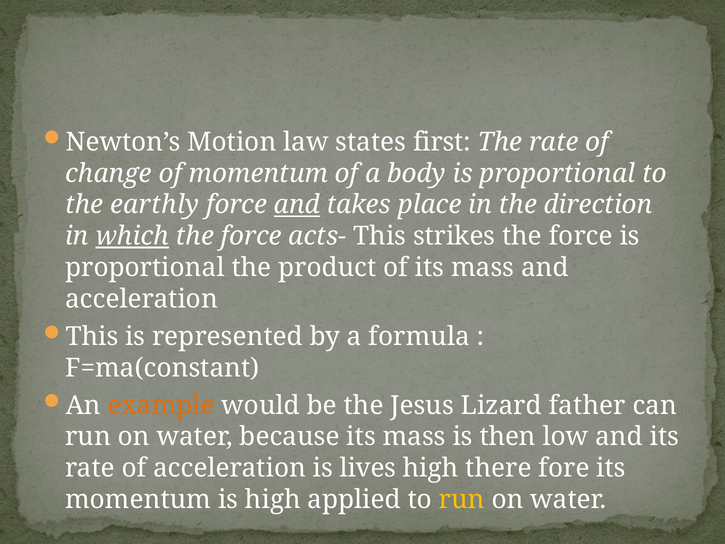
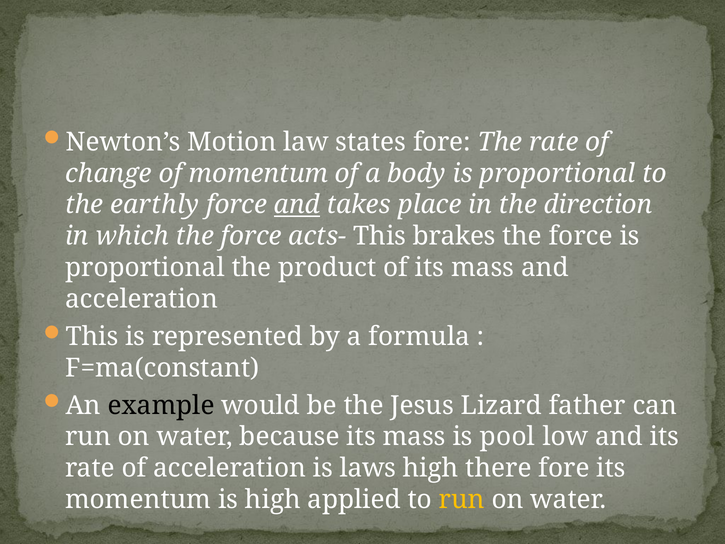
states first: first -> fore
which underline: present -> none
strikes: strikes -> brakes
example colour: orange -> black
then: then -> pool
lives: lives -> laws
